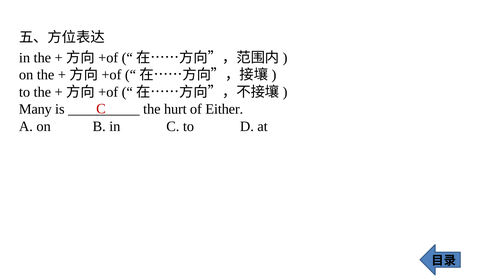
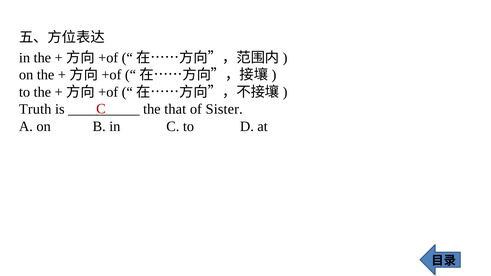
Many: Many -> Truth
hurt: hurt -> that
Either: Either -> Sister
